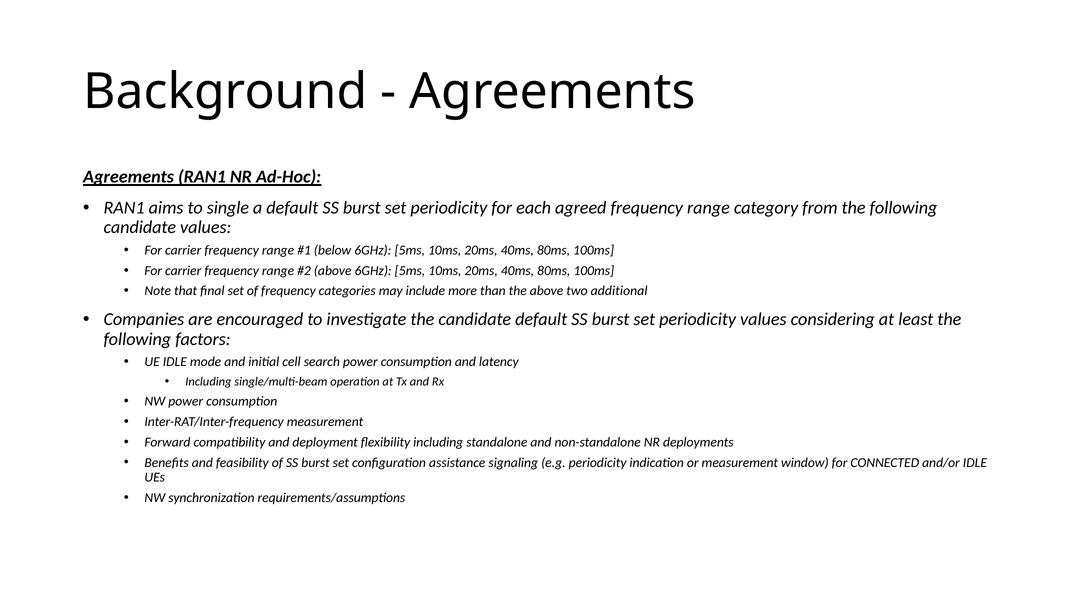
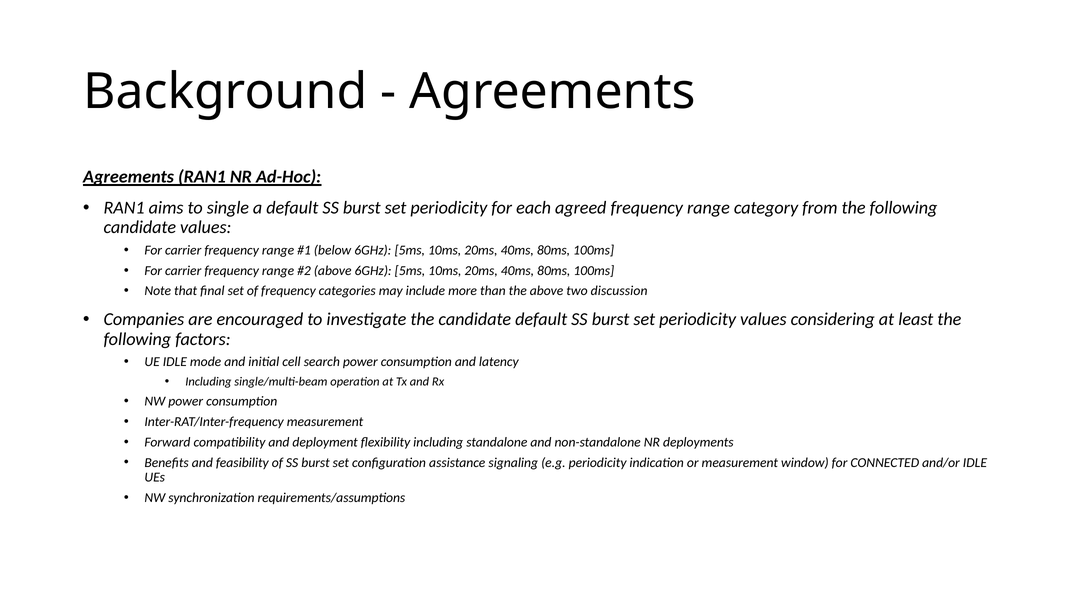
additional: additional -> discussion
